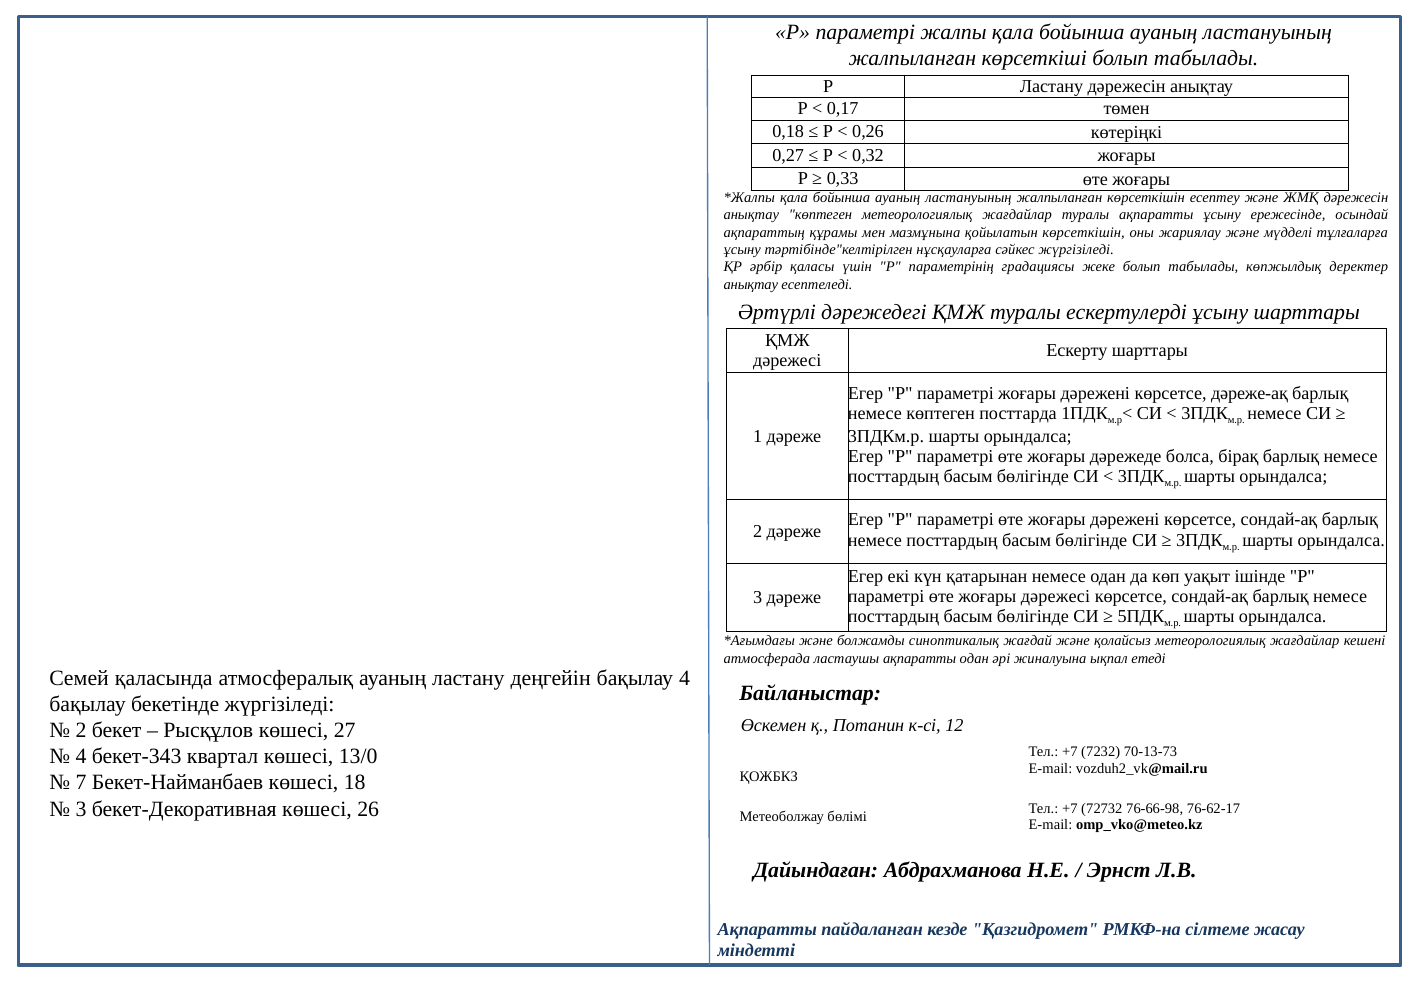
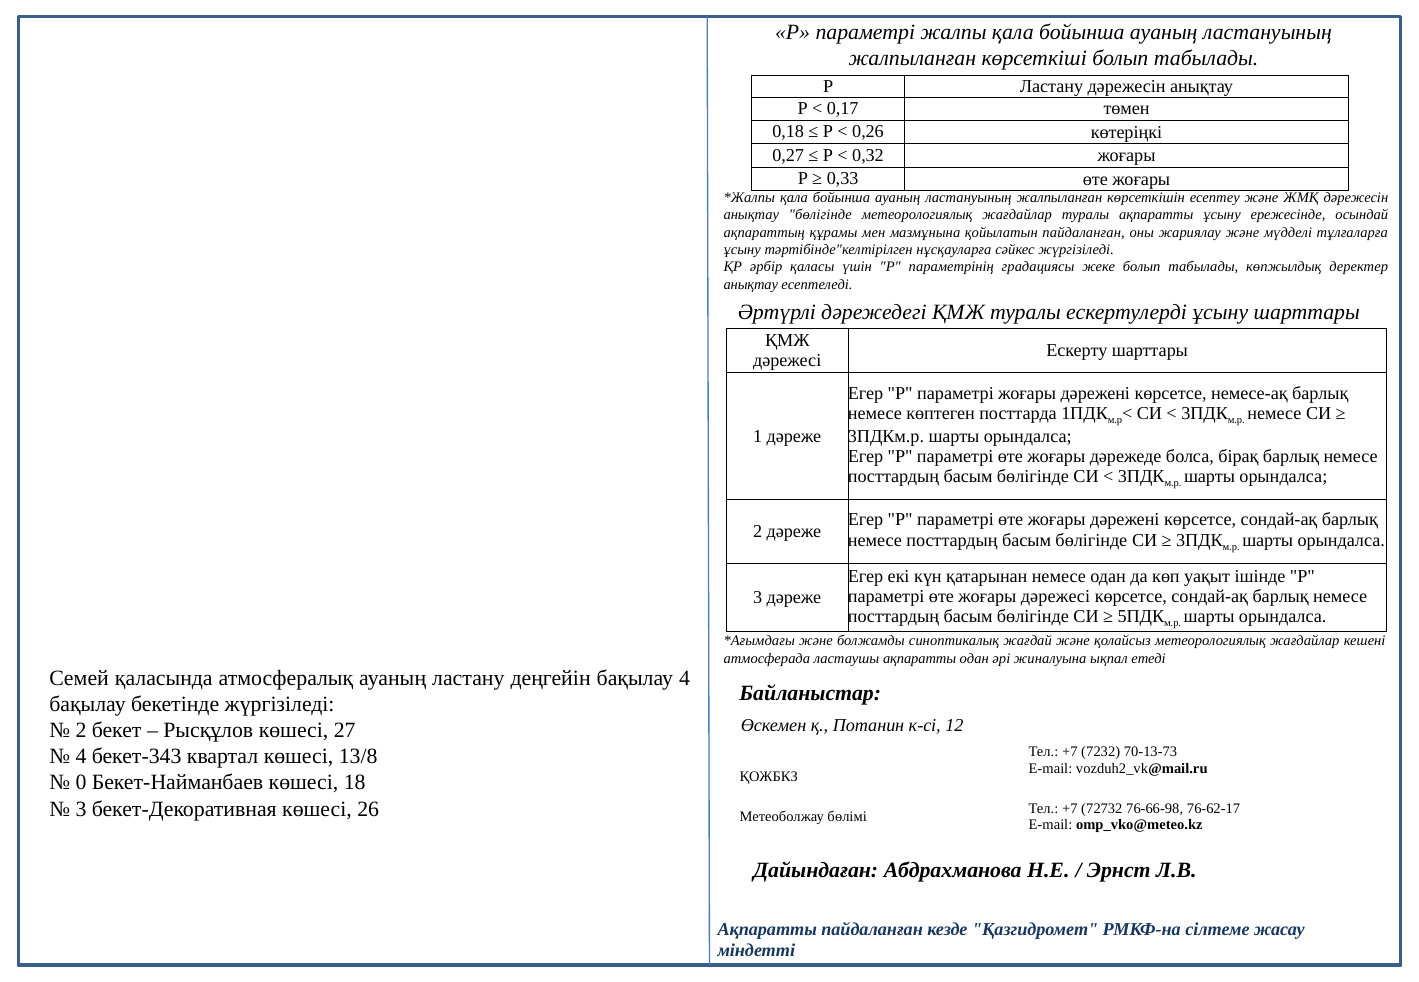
анықтау көптеген: көптеген -> бөлігінде
қойылатын көрсеткішін: көрсеткішін -> пайдаланған
дәреже-ақ: дәреже-ақ -> немесе-ақ
13/0: 13/0 -> 13/8
7: 7 -> 0
